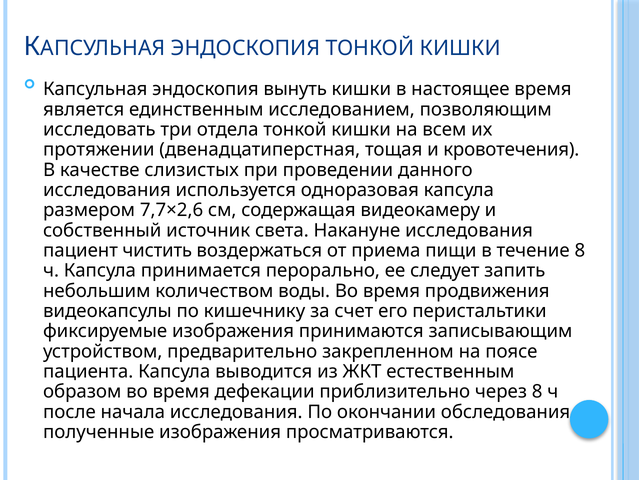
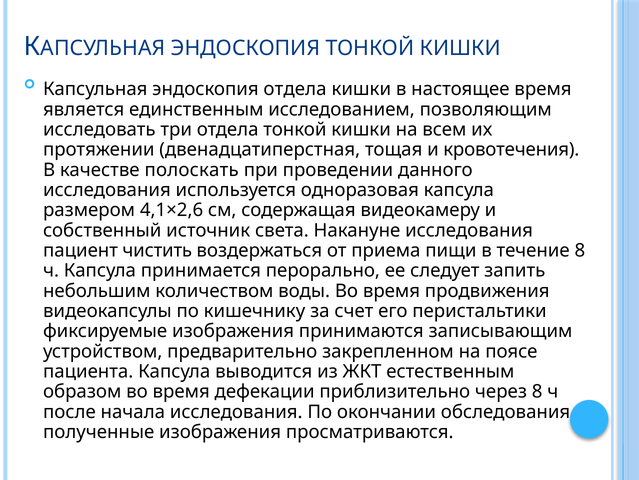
эндоскопия вынуть: вынуть -> отдела
слизистых: слизистых -> полоскать
7,7×2,6: 7,7×2,6 -> 4,1×2,6
